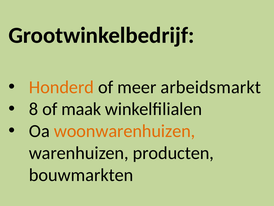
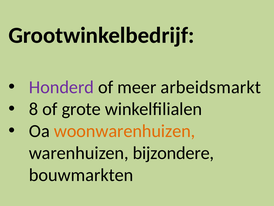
Honderd colour: orange -> purple
maak: maak -> grote
producten: producten -> bijzondere
